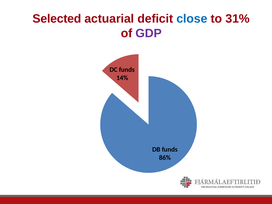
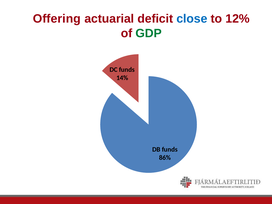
Selected: Selected -> Offering
31%: 31% -> 12%
GDP colour: purple -> green
